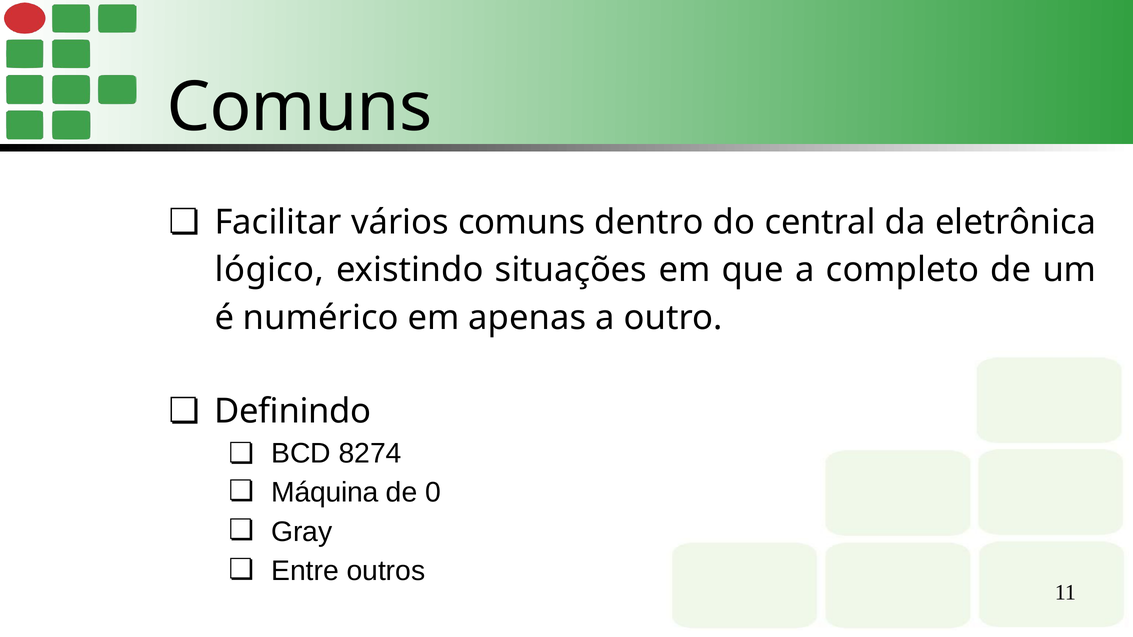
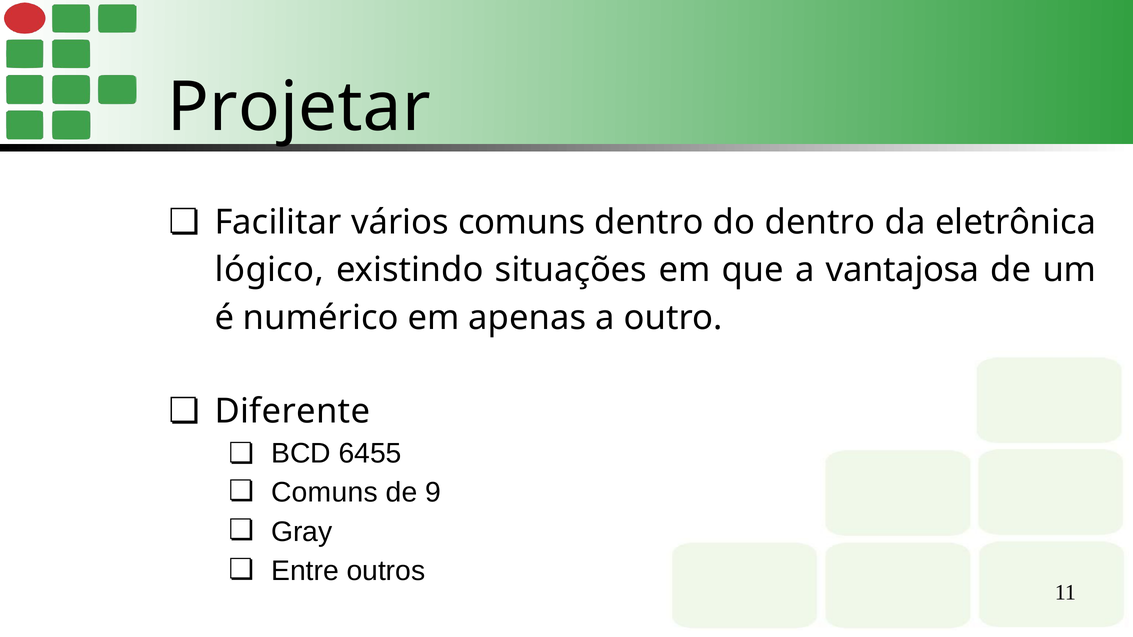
Comuns at (299, 108): Comuns -> Projetar
do central: central -> dentro
completo: completo -> vantajosa
Definindo: Definindo -> Diferente
8274: 8274 -> 6455
Máquina at (325, 493): Máquina -> Comuns
0: 0 -> 9
